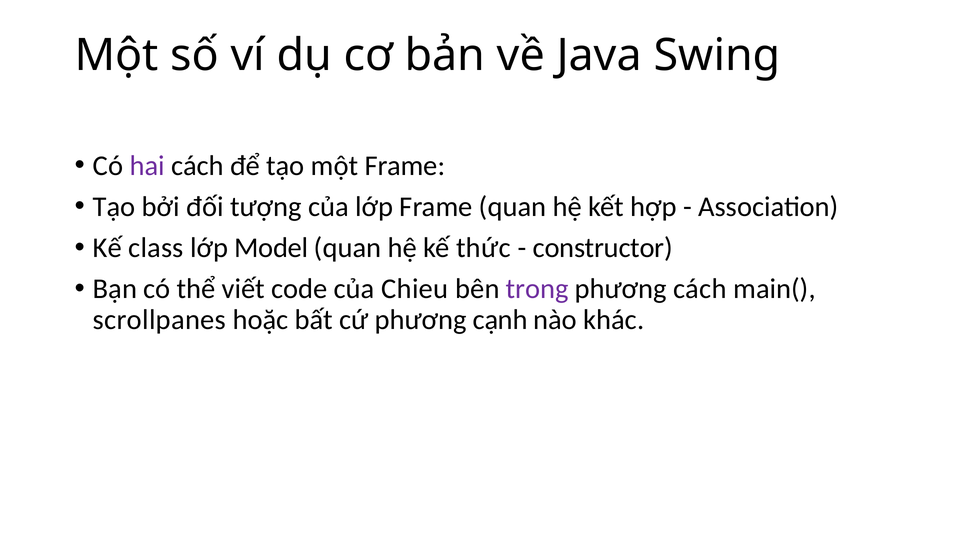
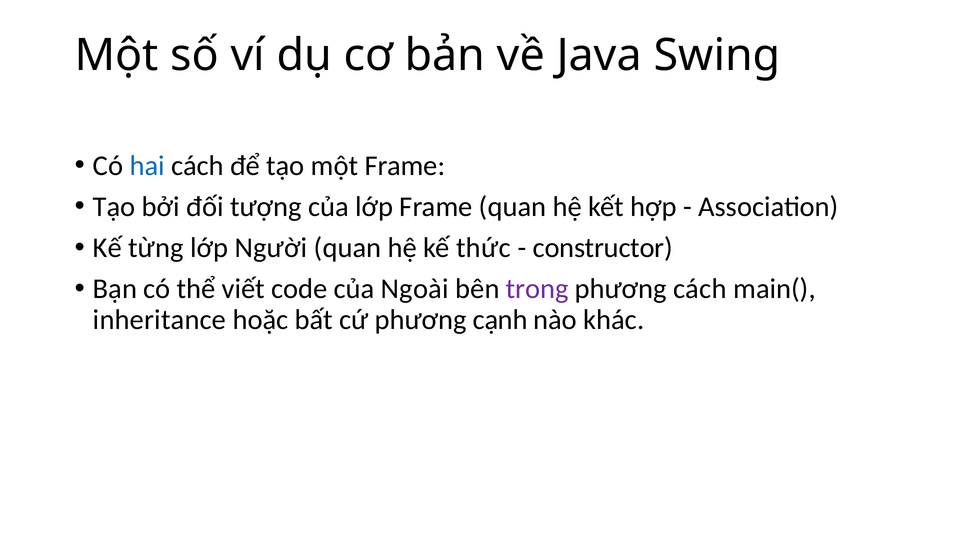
hai colour: purple -> blue
class: class -> từng
Model: Model -> Người
Chieu: Chieu -> Ngoài
scrollpanes: scrollpanes -> inheritance
